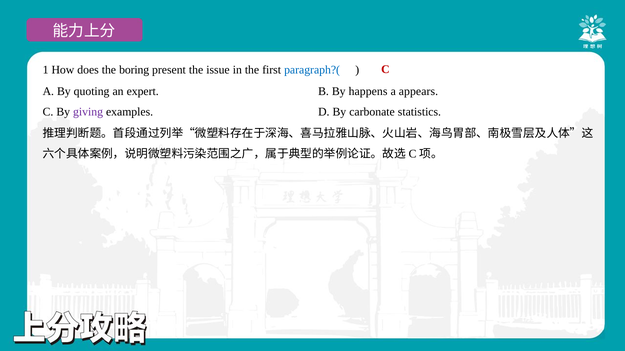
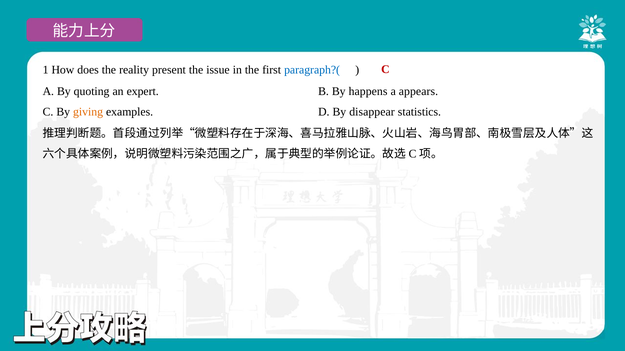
boring: boring -> reality
giving colour: purple -> orange
carbonate: carbonate -> disappear
